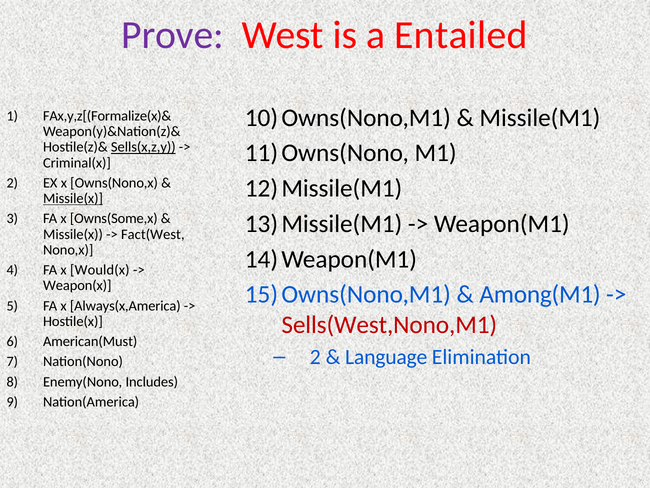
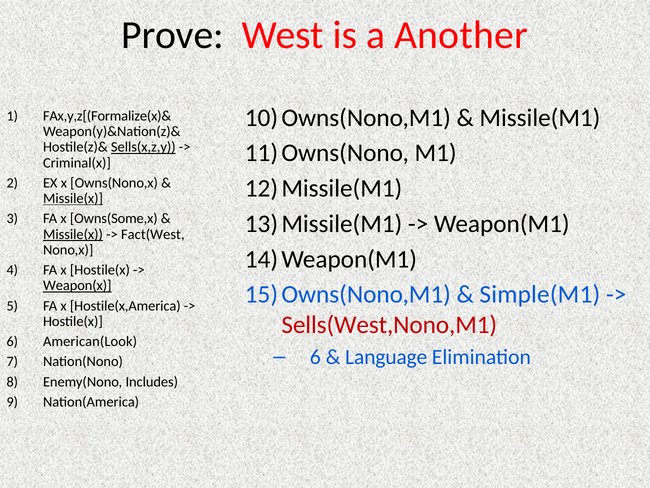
Prove colour: purple -> black
Entailed: Entailed -> Another
Missile(x at (73, 234) underline: none -> present
x Would(x: Would(x -> Hostile(x
Weapon(x underline: none -> present
Among(M1: Among(M1 -> Simple(M1
Always(x,America: Always(x,America -> Hostile(x,America
American(Must: American(Must -> American(Look
2 at (315, 357): 2 -> 6
